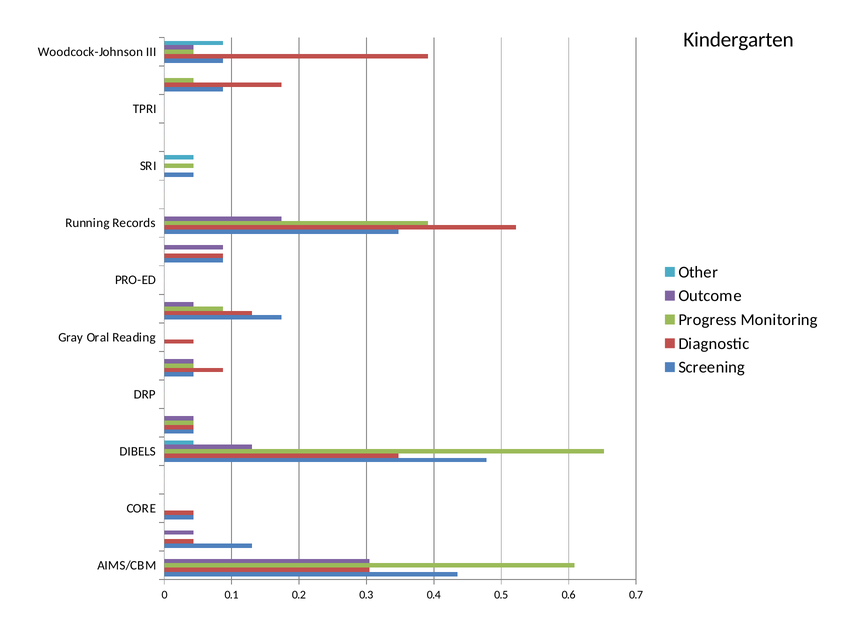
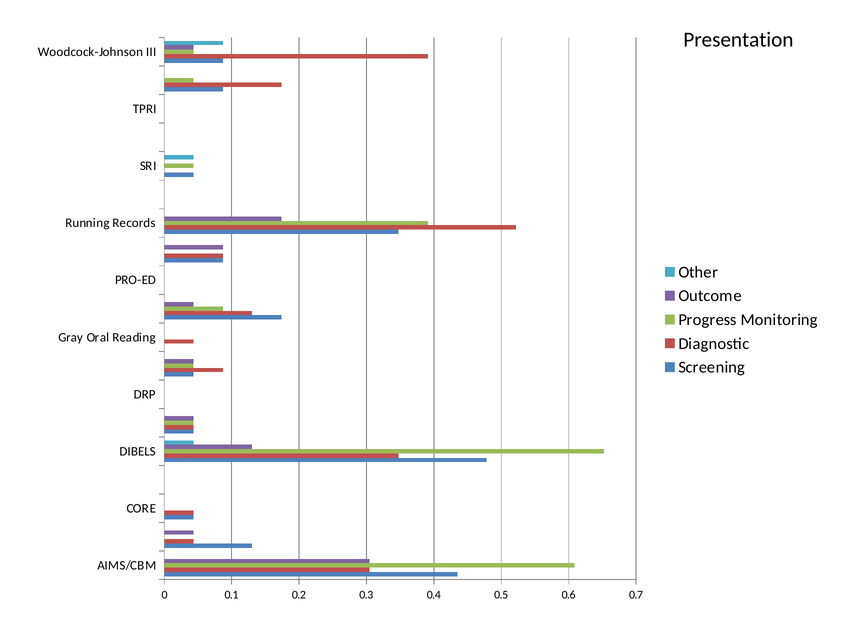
Kindergarten: Kindergarten -> Presentation
